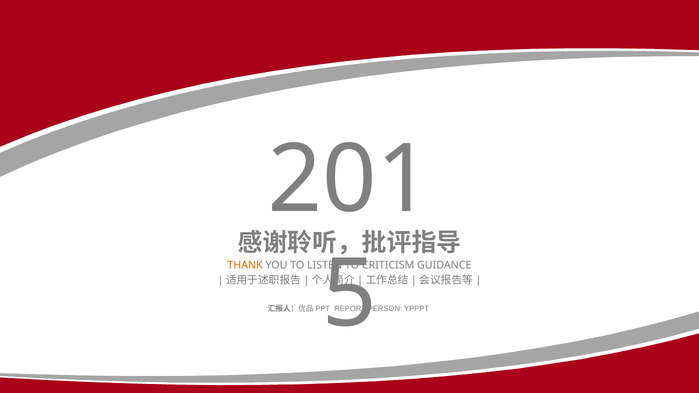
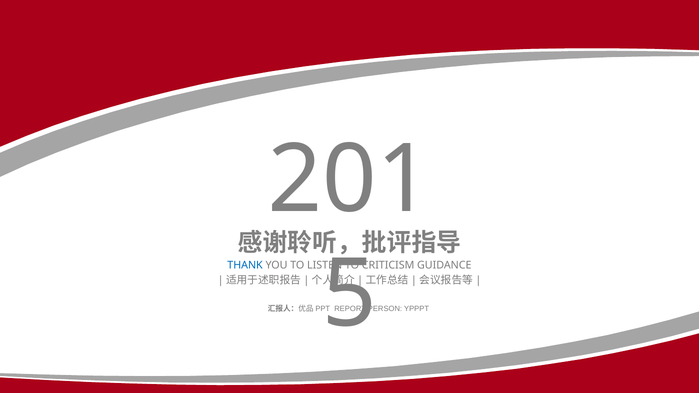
THANK colour: orange -> blue
